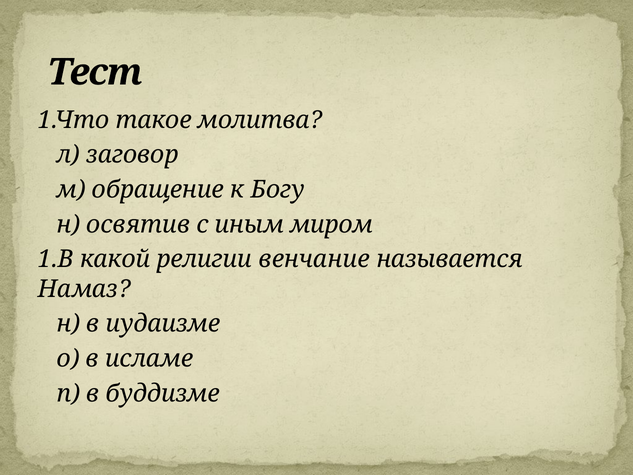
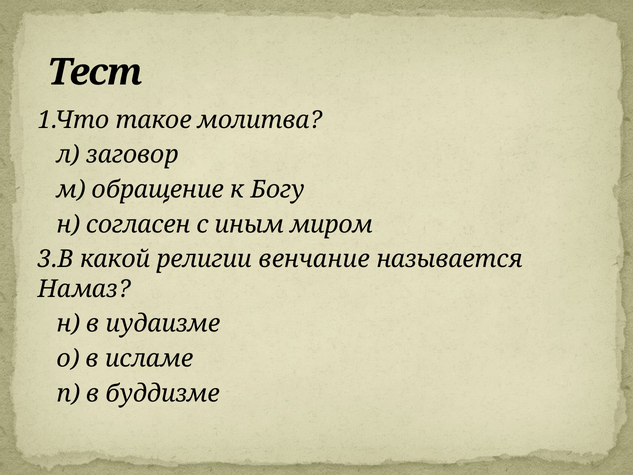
освятив: освятив -> согласен
1.В: 1.В -> 3.В
